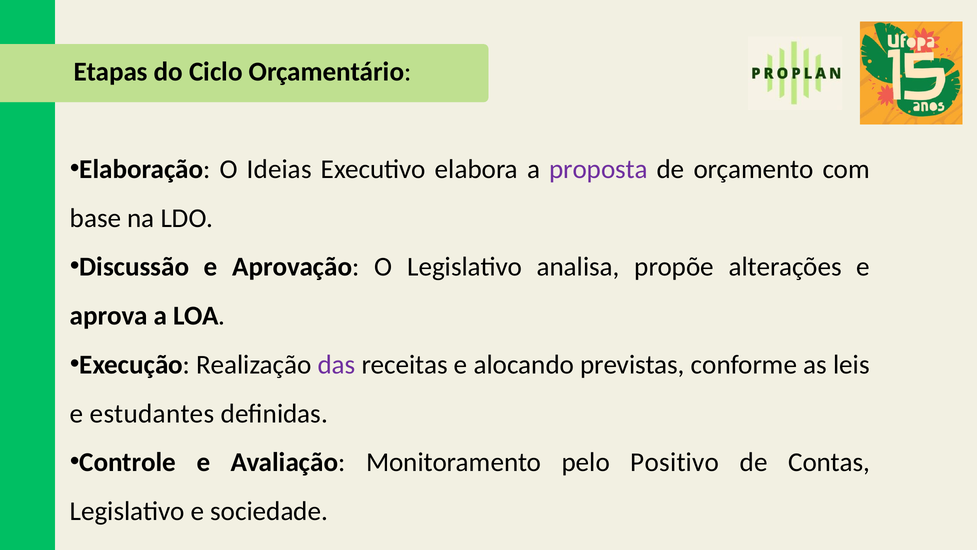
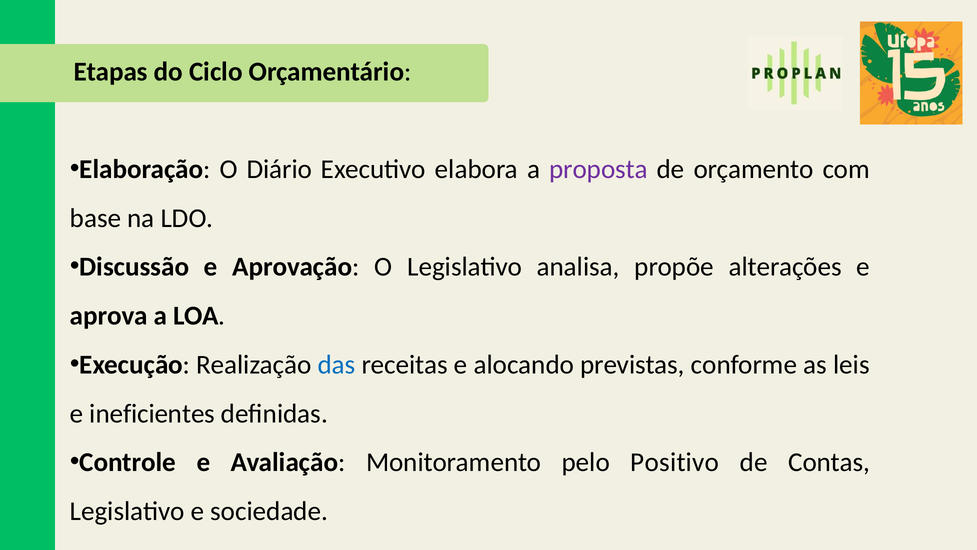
Ideias: Ideias -> Diário
das colour: purple -> blue
estudantes: estudantes -> ineficientes
